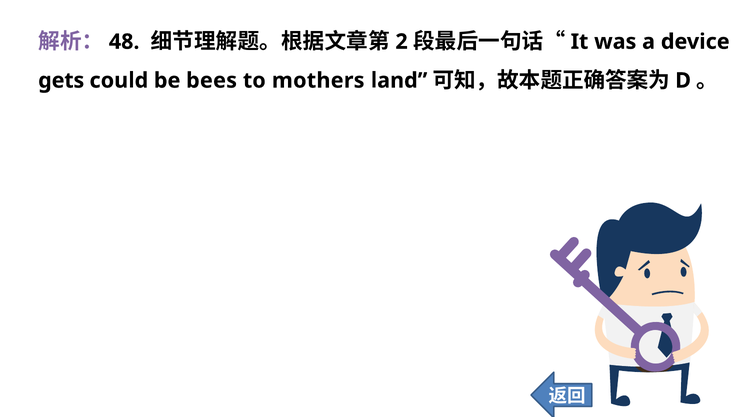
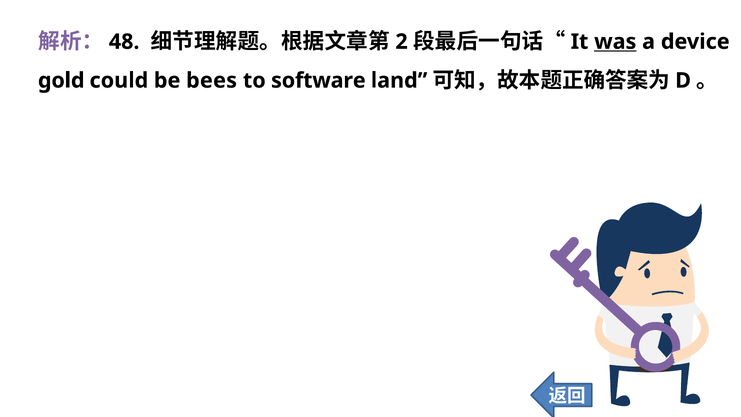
was underline: none -> present
gets: gets -> gold
mothers: mothers -> software
